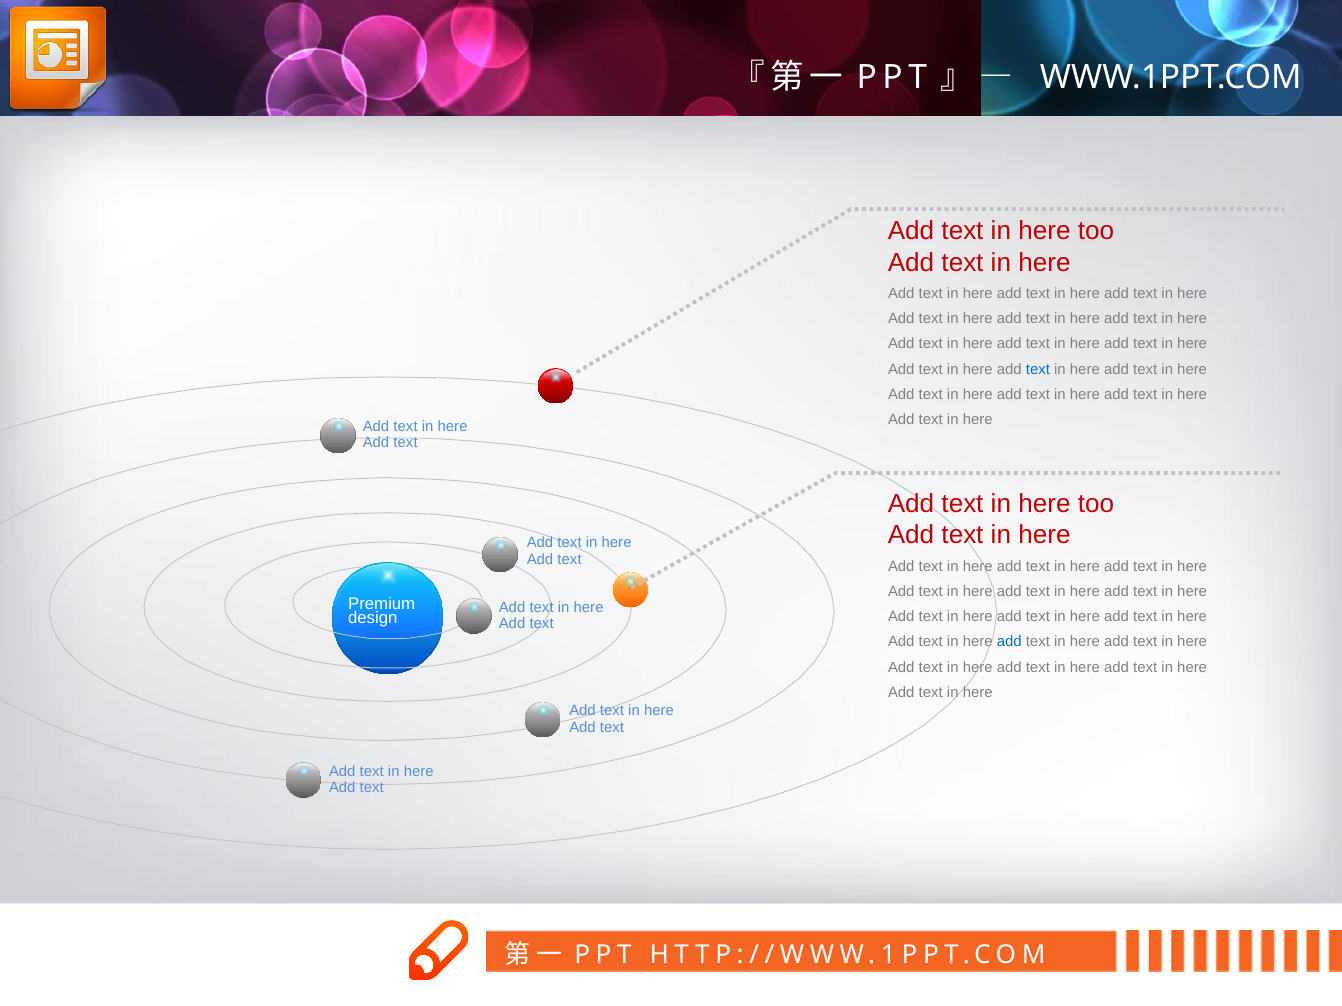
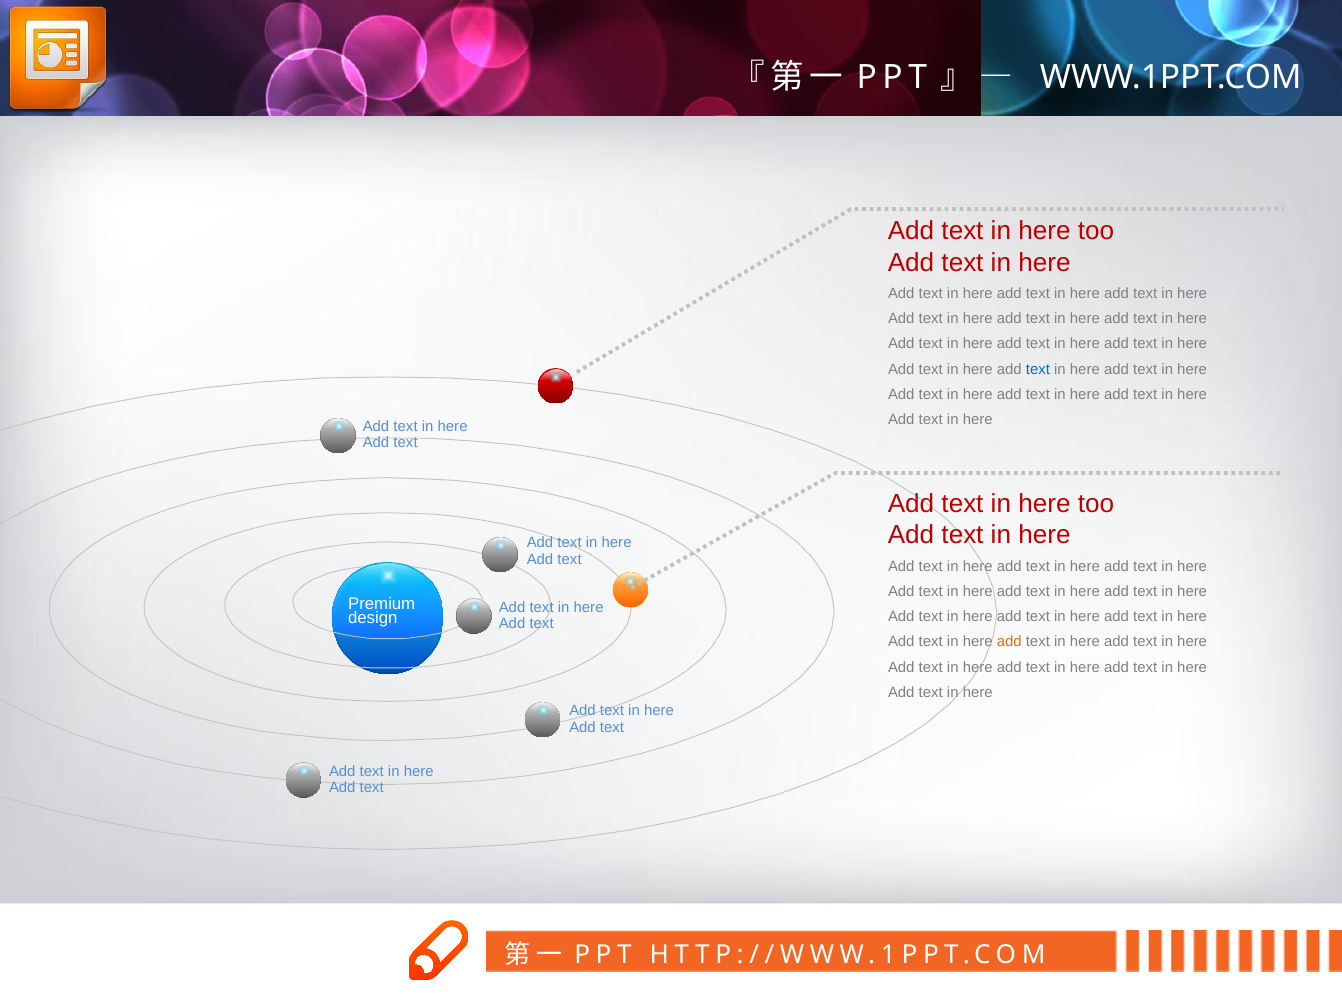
add at (1009, 642) colour: blue -> orange
